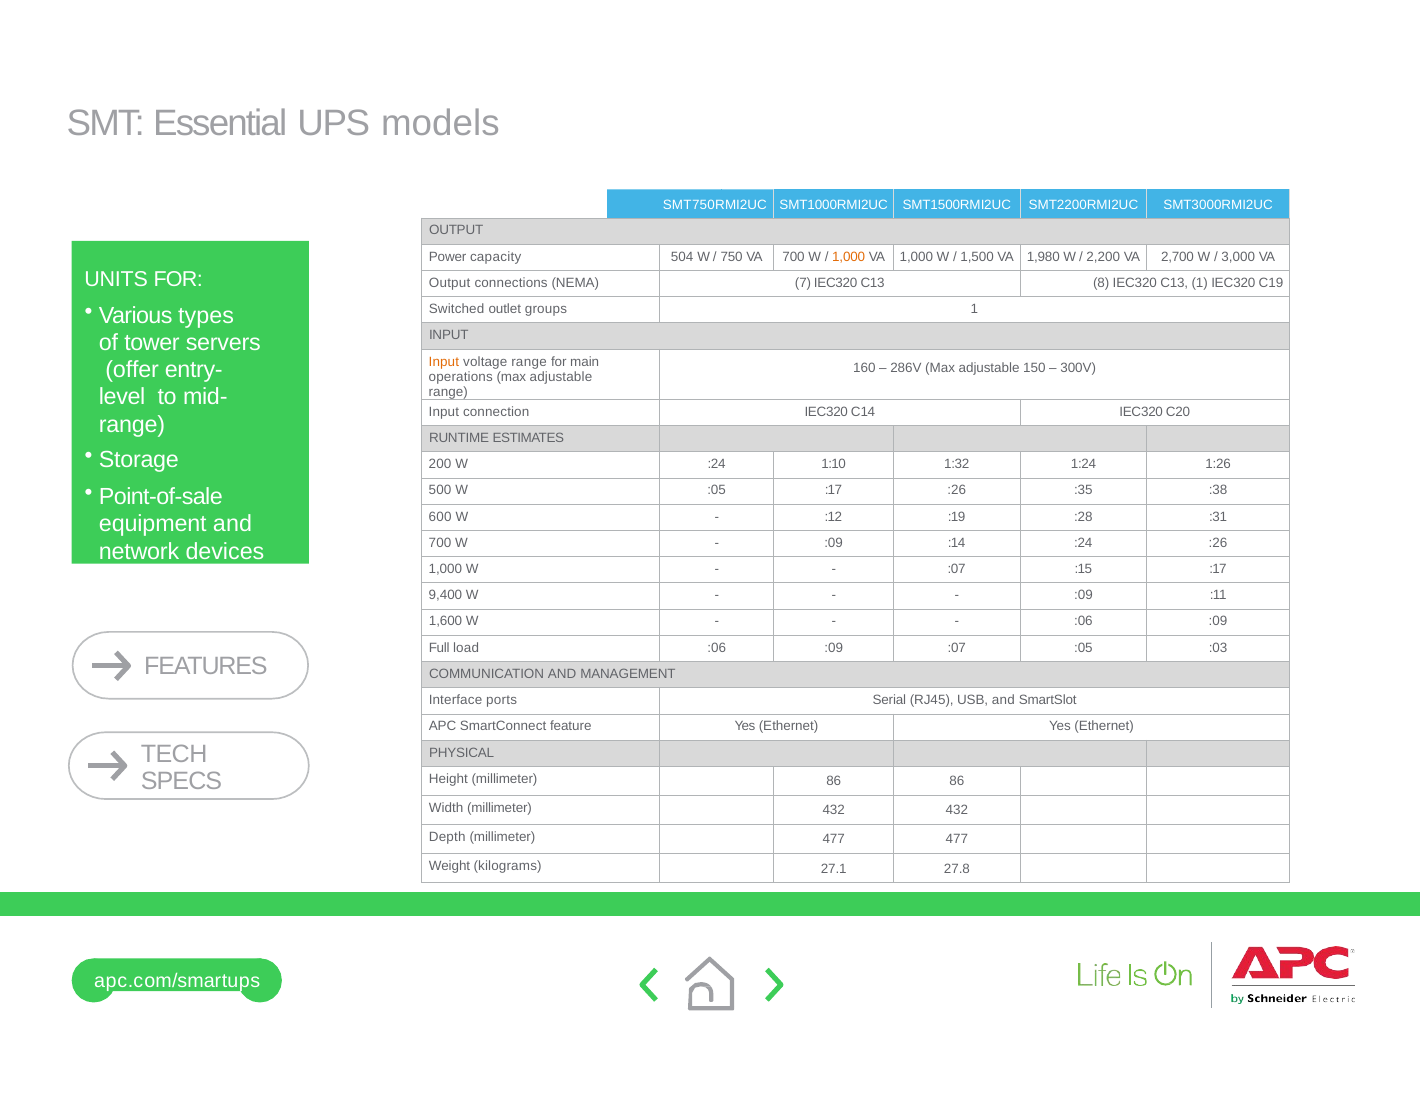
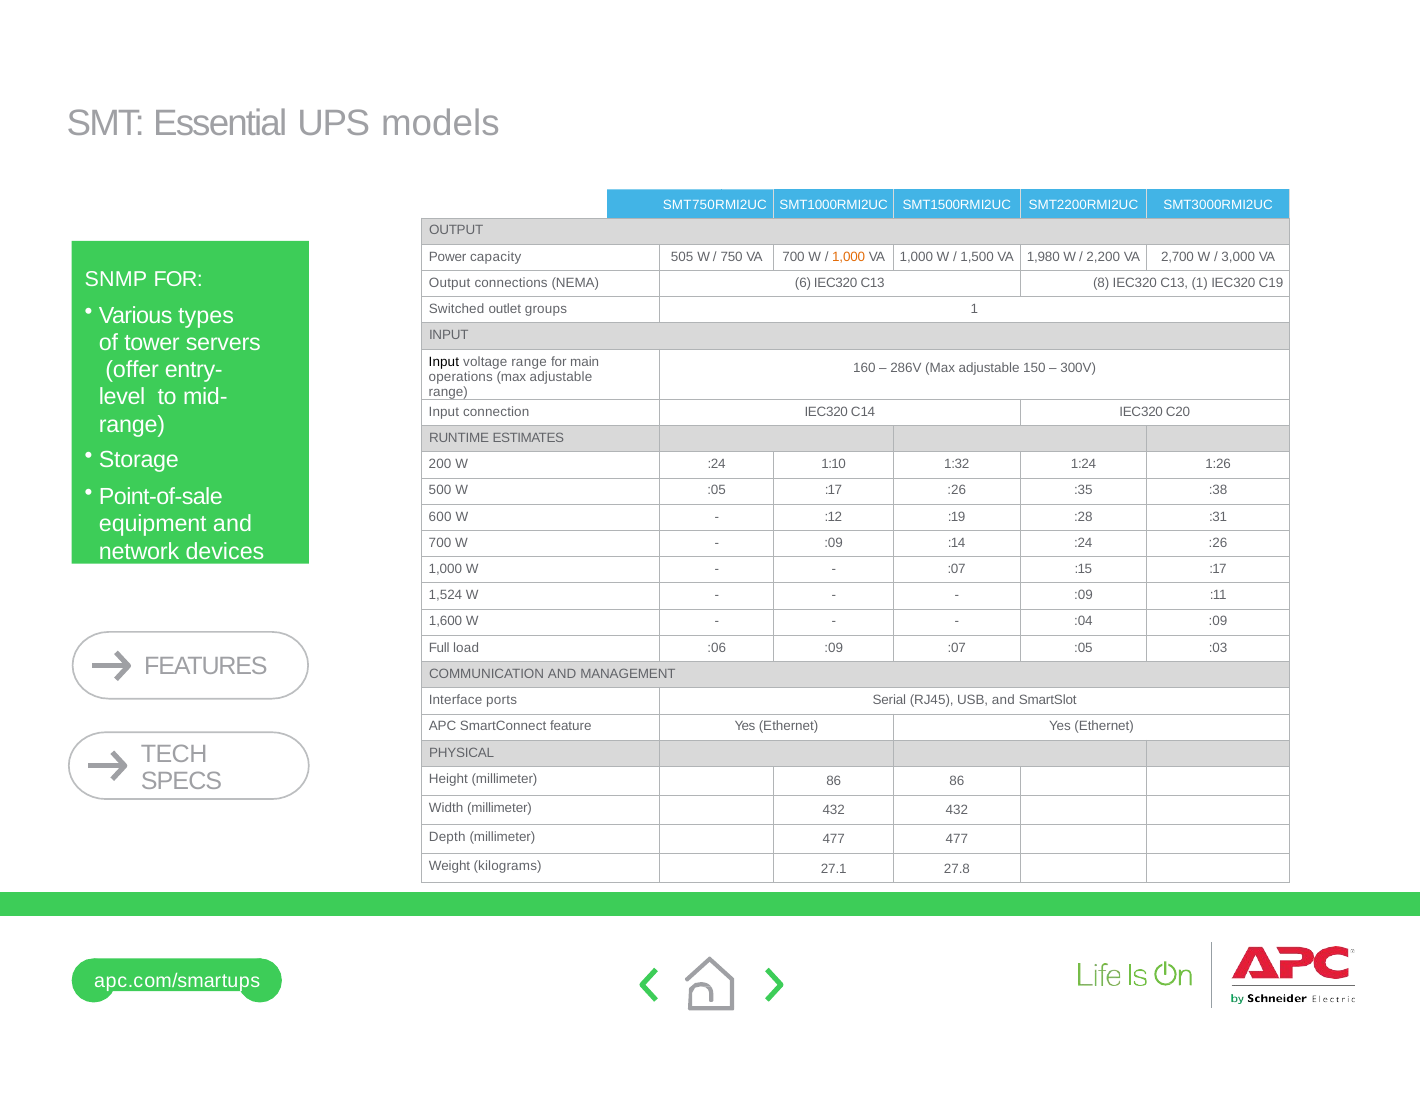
504: 504 -> 505
UNITS: UNITS -> SNMP
7: 7 -> 6
Input at (444, 362) colour: orange -> black
9,400: 9,400 -> 1,524
:06 at (1083, 622): :06 -> :04
